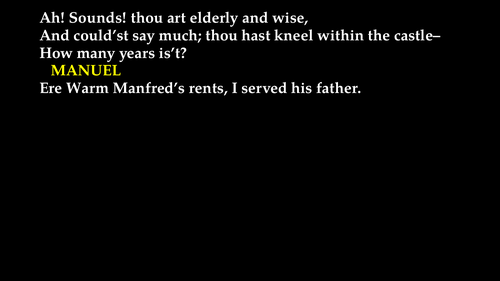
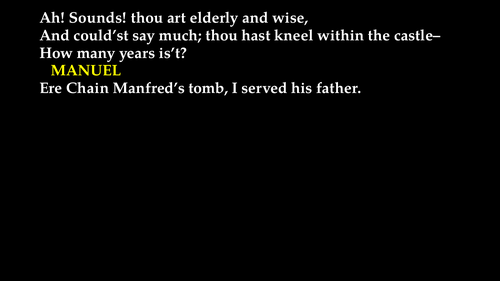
Warm: Warm -> Chain
rents: rents -> tomb
